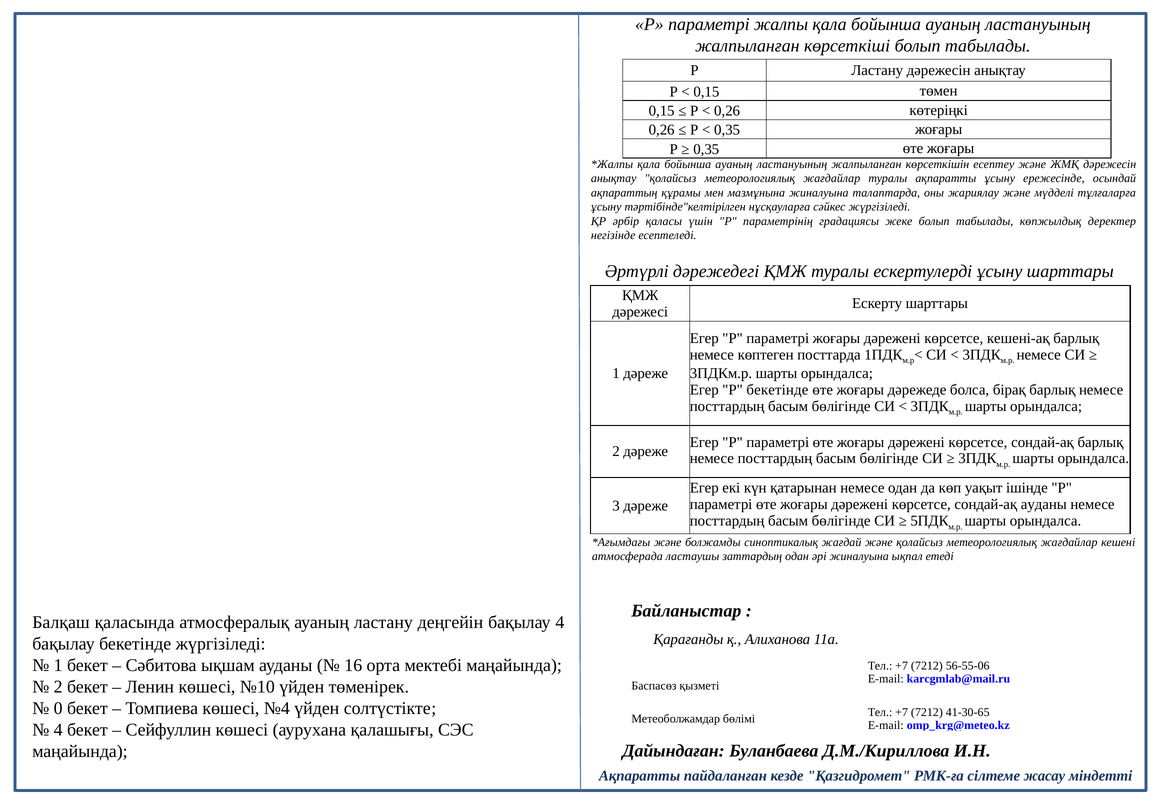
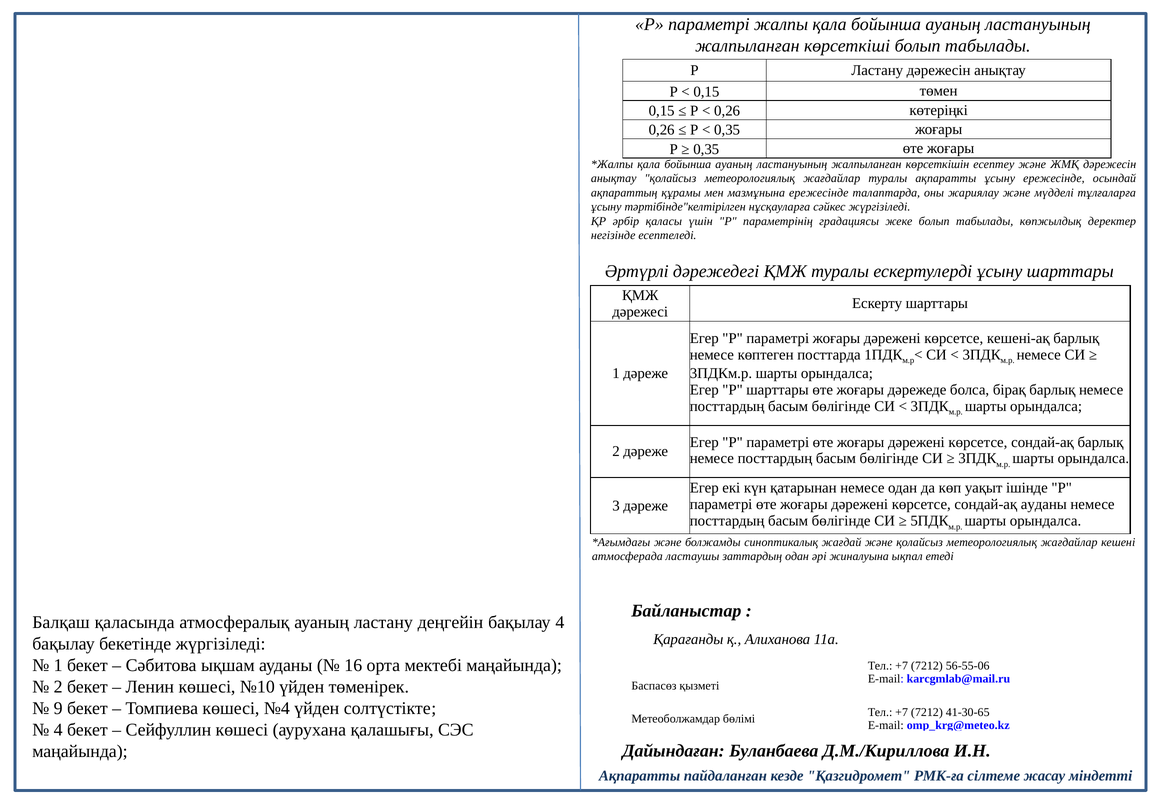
мазмұнына жиналуына: жиналуына -> ережесінде
P бекетінде: бекетінде -> шарттары
0: 0 -> 9
